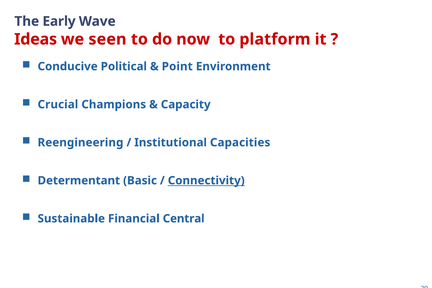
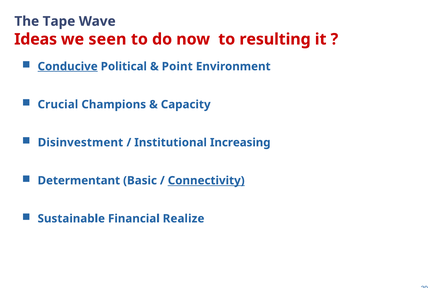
Early: Early -> Tape
platform: platform -> resulting
Conducive underline: none -> present
Reengineering: Reengineering -> Disinvestment
Capacities: Capacities -> Increasing
Central: Central -> Realize
